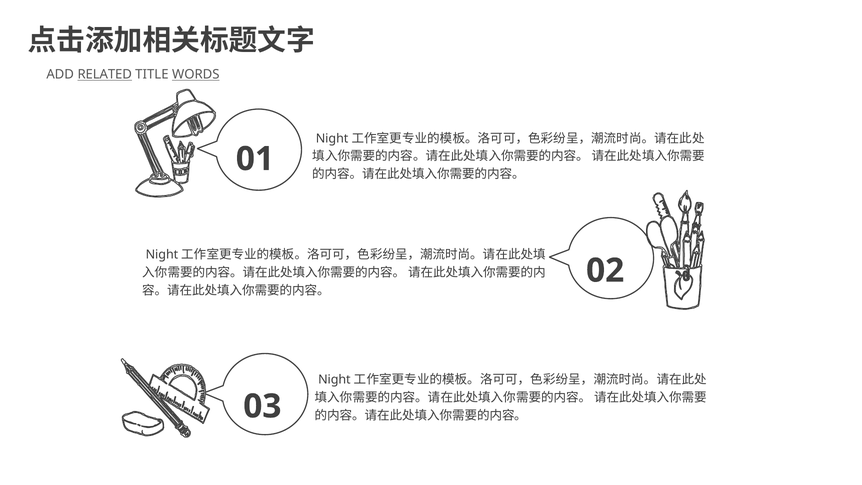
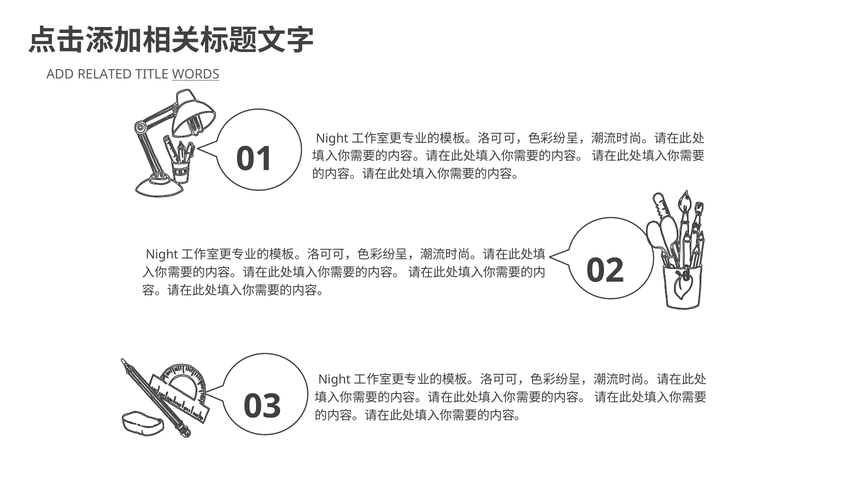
RELATED underline: present -> none
